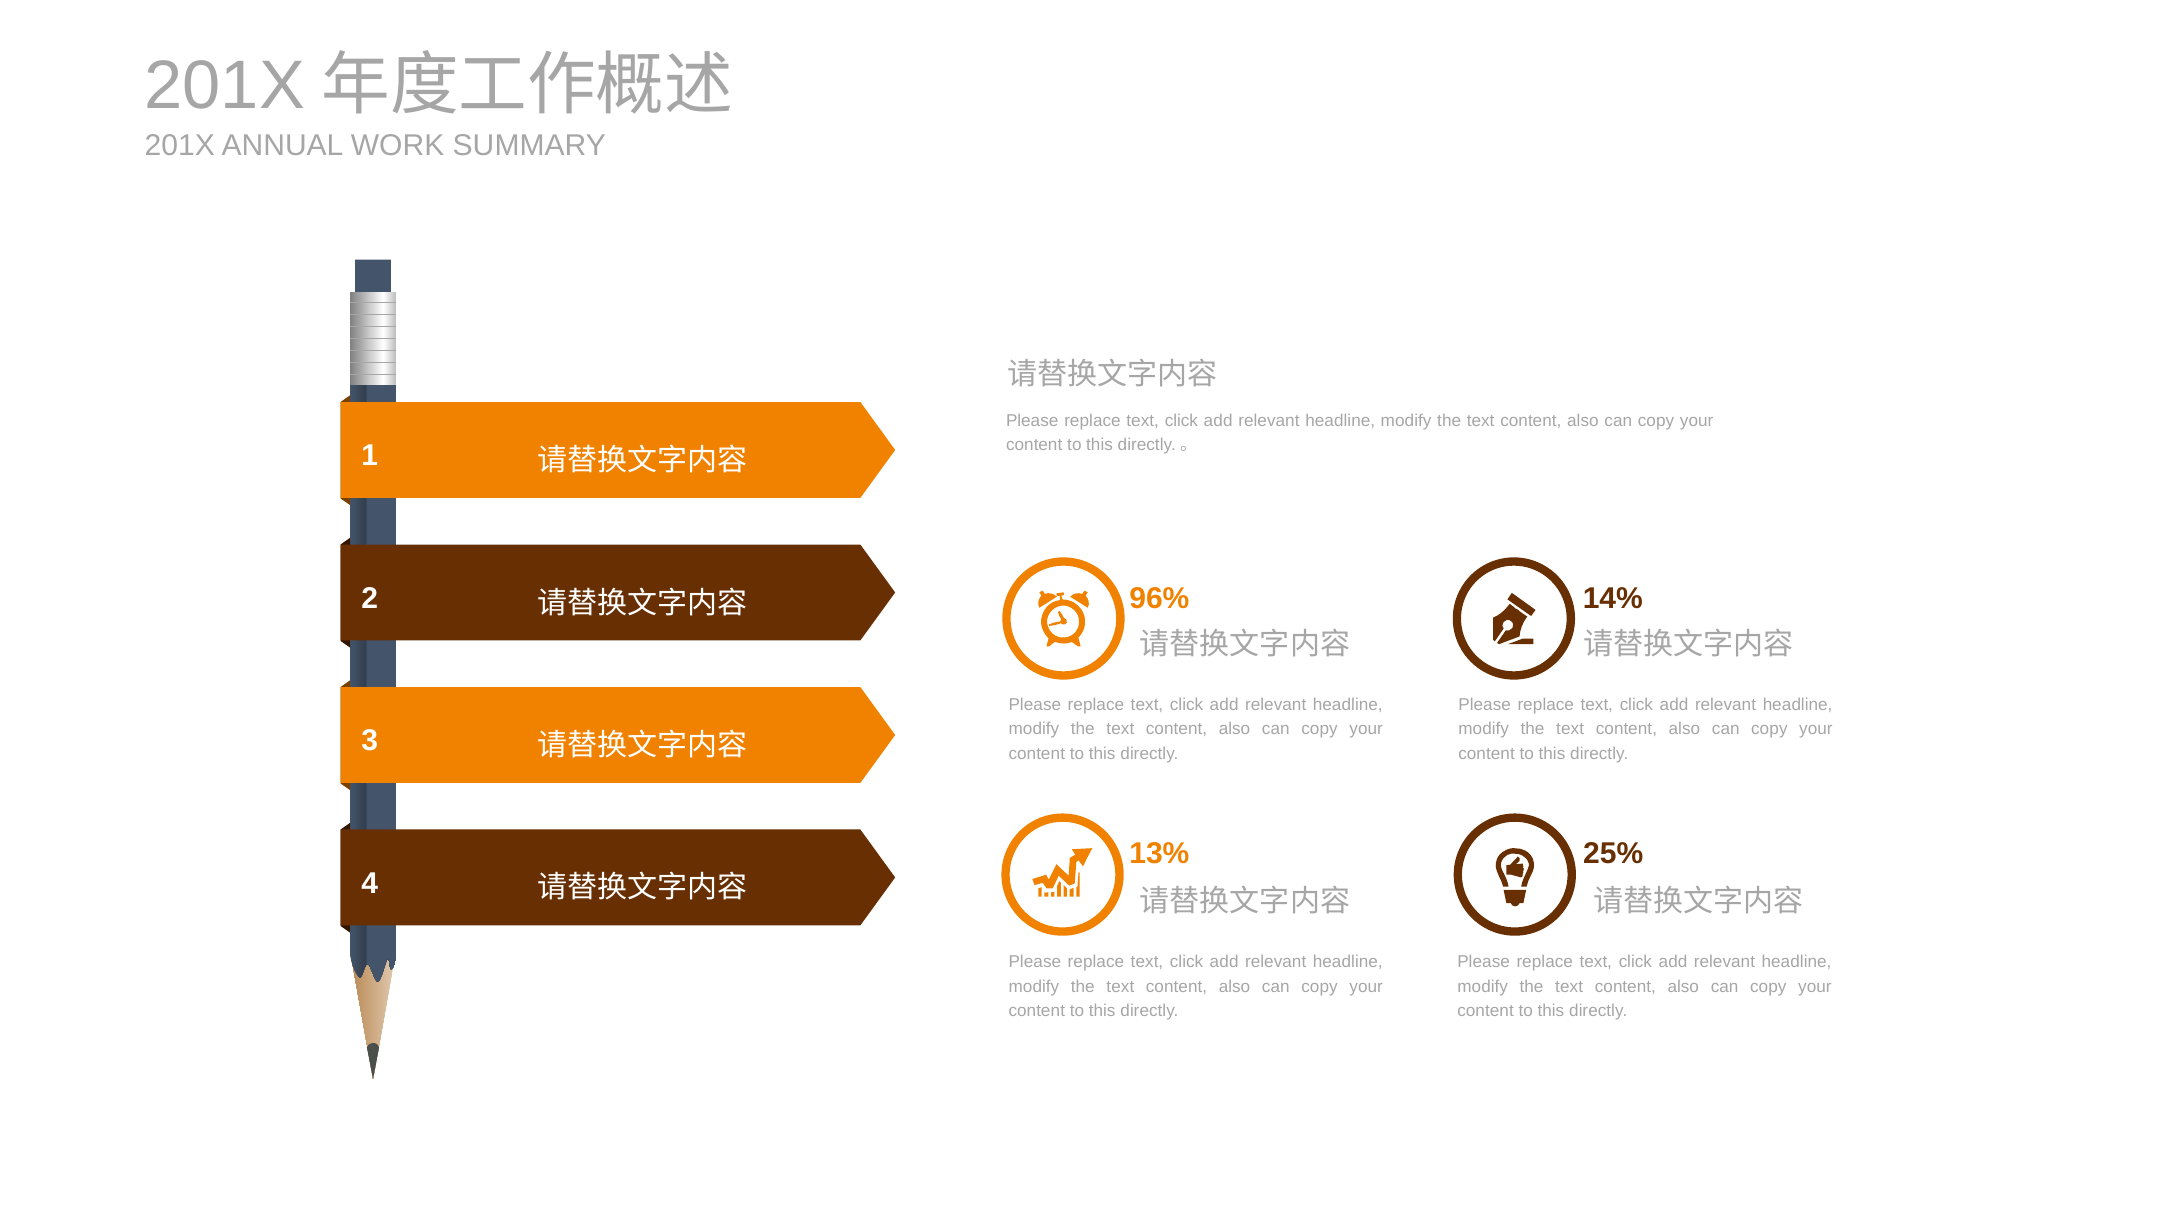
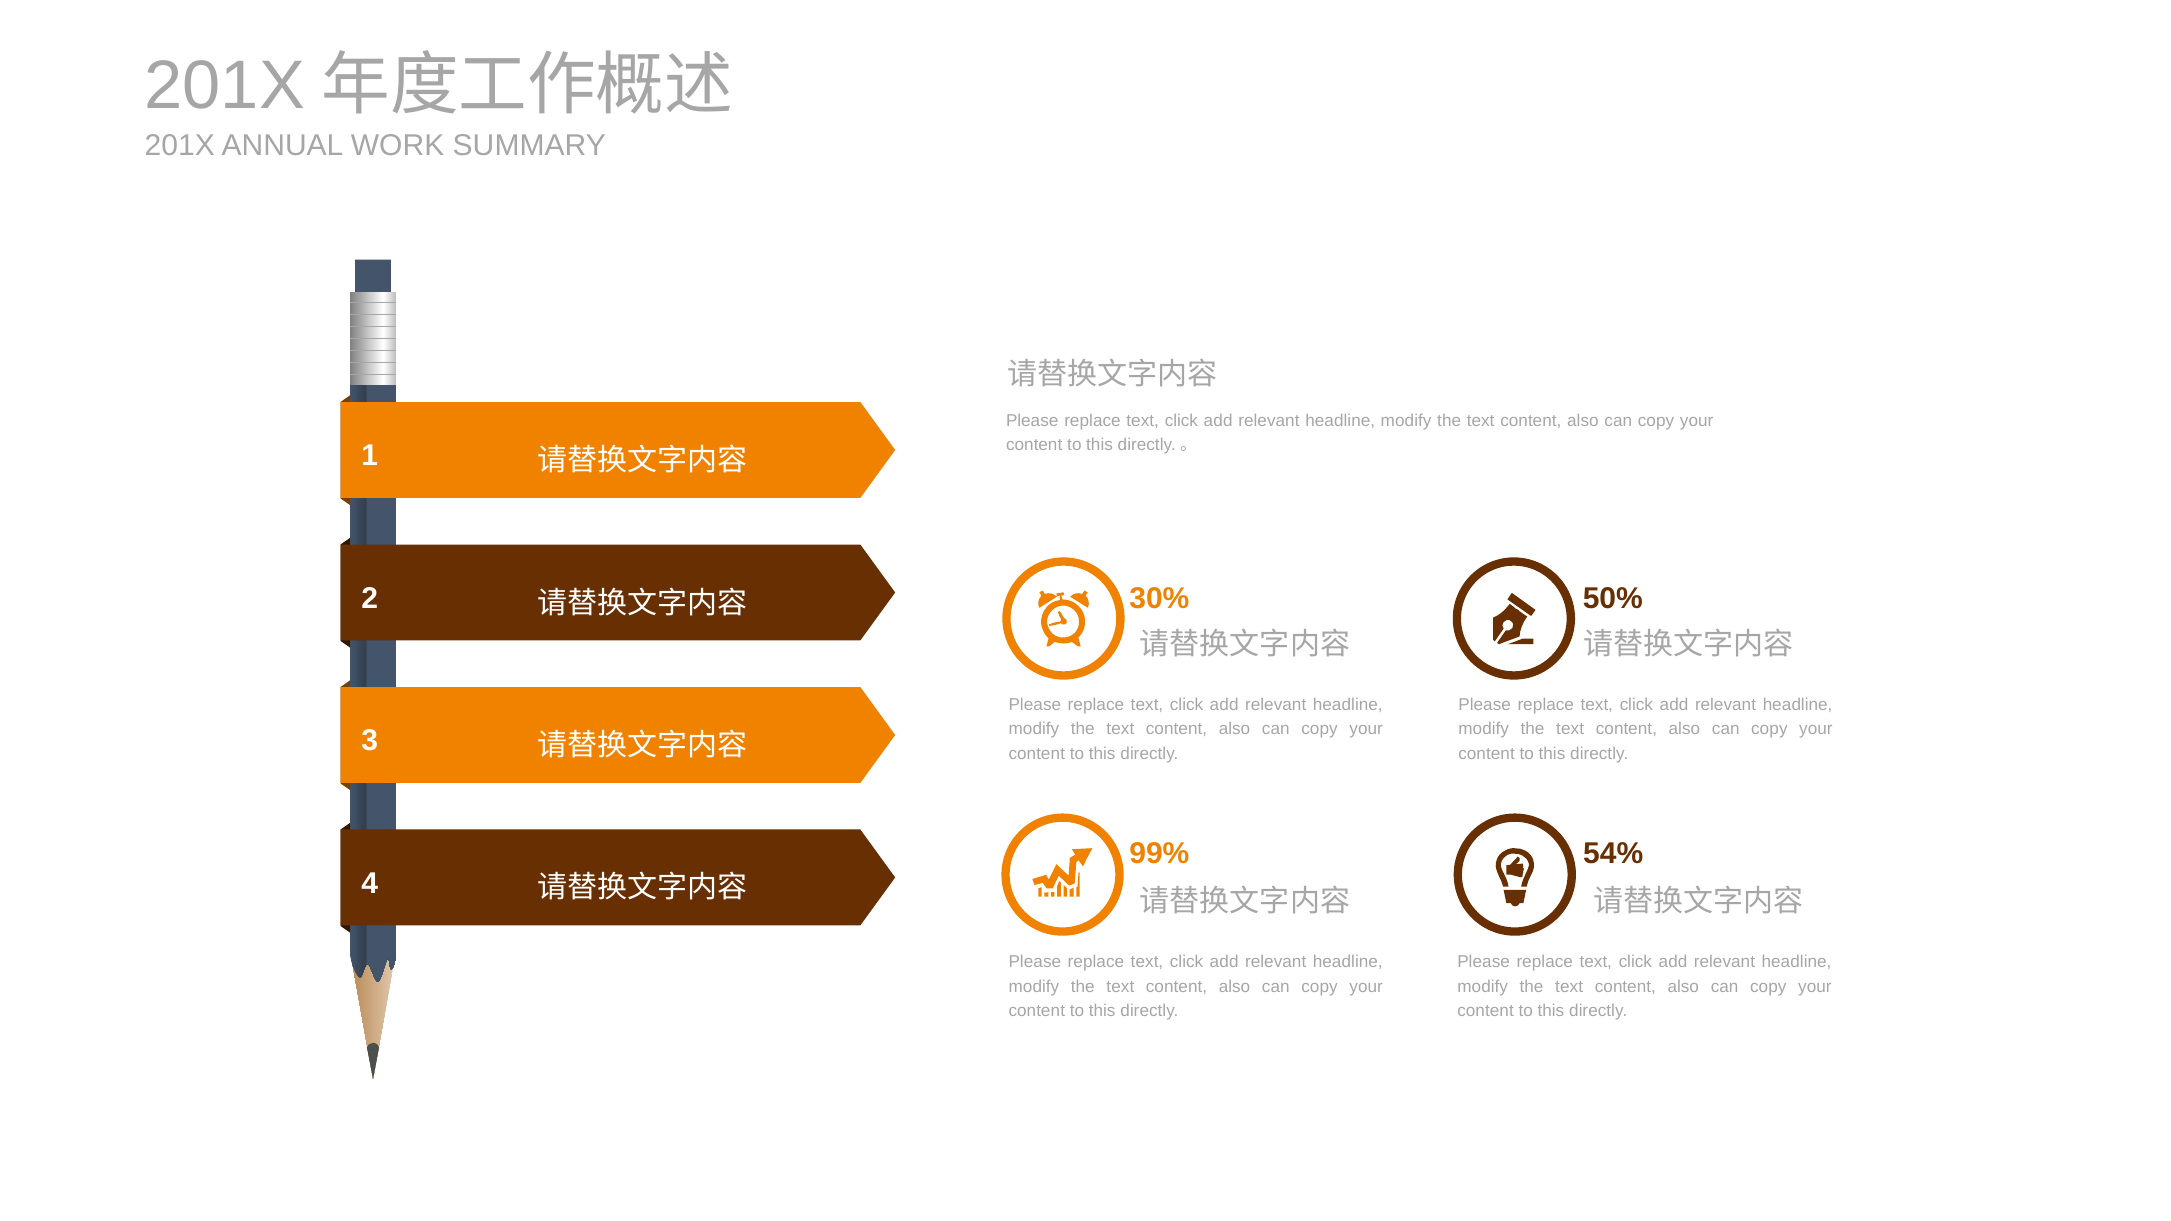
96%: 96% -> 30%
14%: 14% -> 50%
13%: 13% -> 99%
25%: 25% -> 54%
